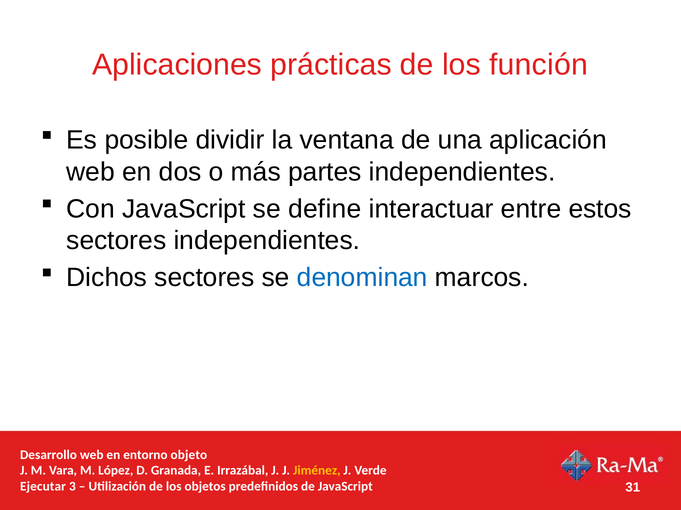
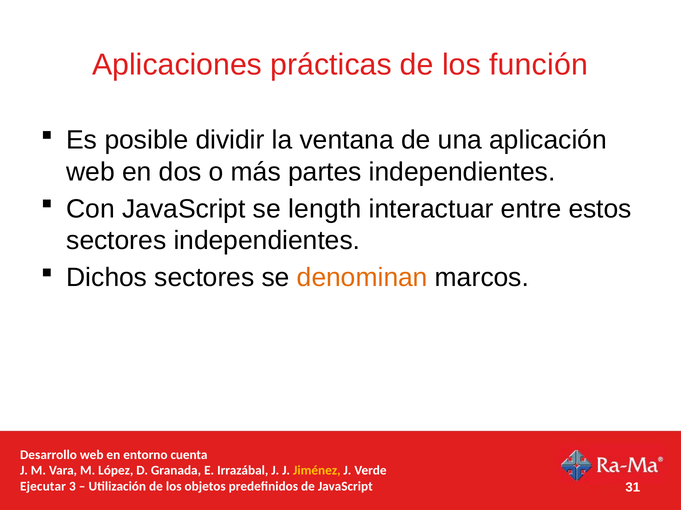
define: define -> length
denominan colour: blue -> orange
objeto: objeto -> cuenta
